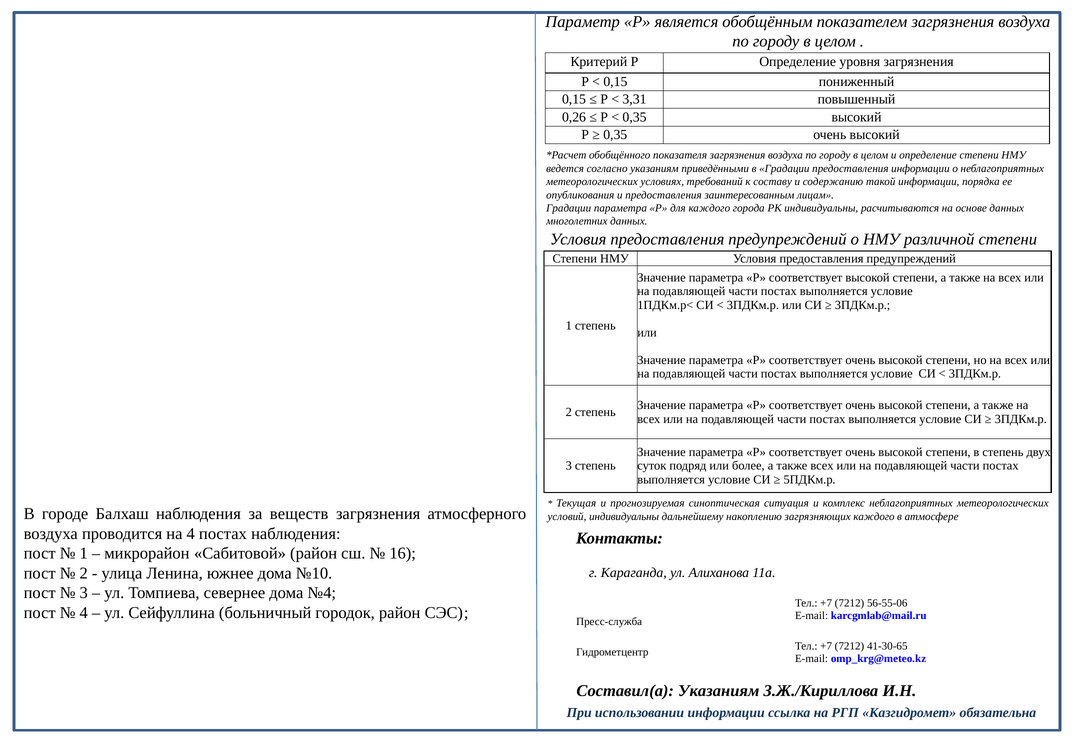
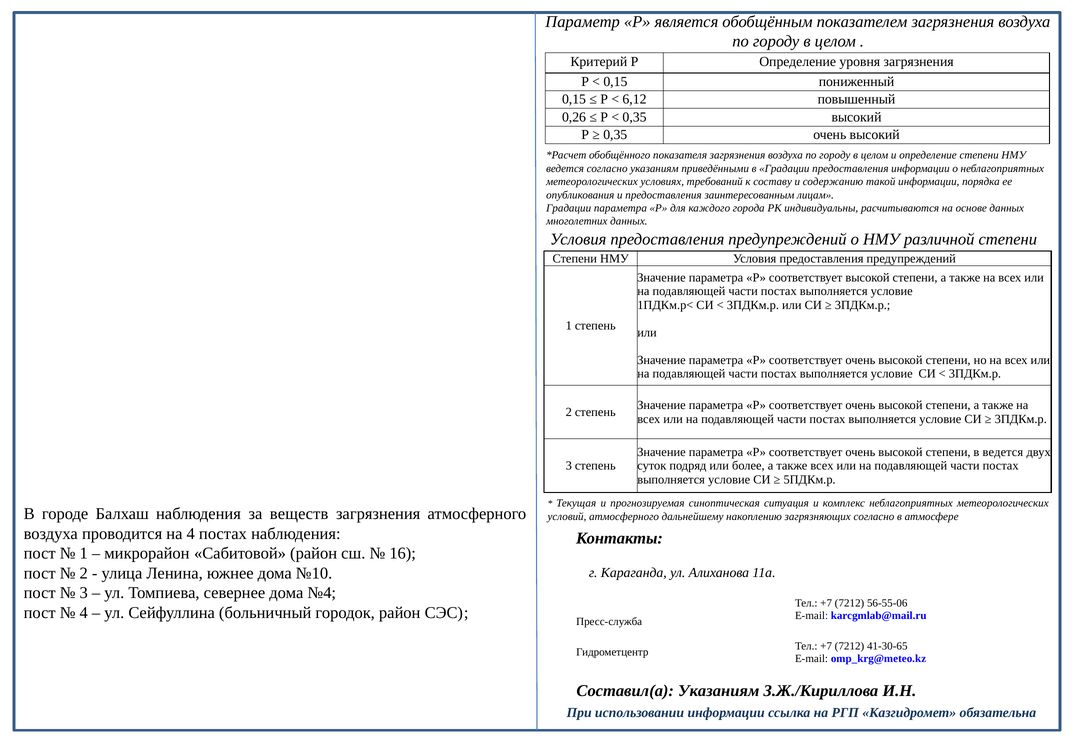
3,31: 3,31 -> 6,12
в степень: степень -> ведется
условий индивидуальны: индивидуальны -> атмосферного
загрязняющих каждого: каждого -> согласно
